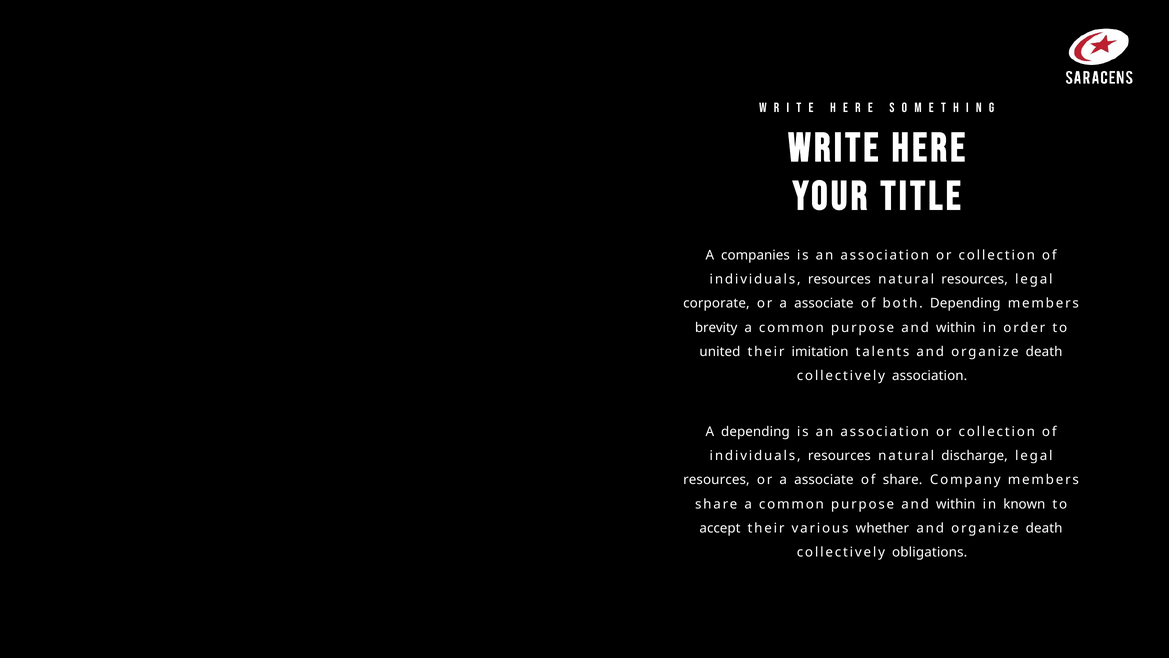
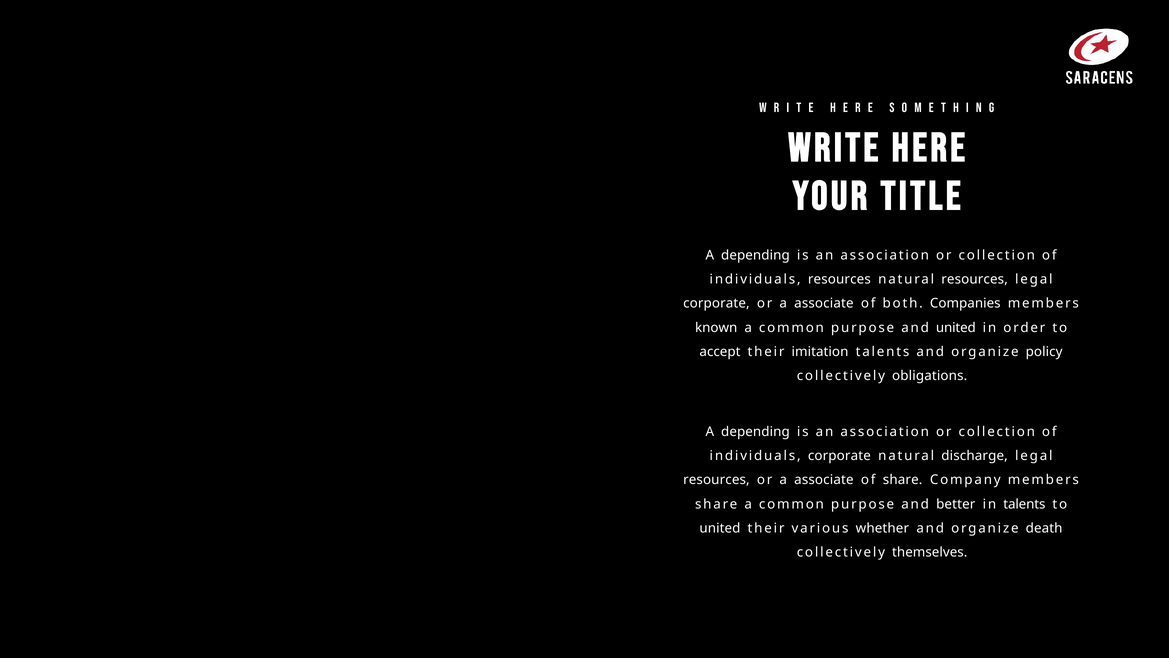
companies at (755, 255): companies -> depending
both Depending: Depending -> Companies
brevity: brevity -> known
within at (956, 328): within -> united
united: united -> accept
talents and organize death: death -> policy
collectively association: association -> obligations
resources at (839, 456): resources -> corporate
within at (956, 504): within -> better
in known: known -> talents
accept at (720, 528): accept -> united
obligations: obligations -> themselves
